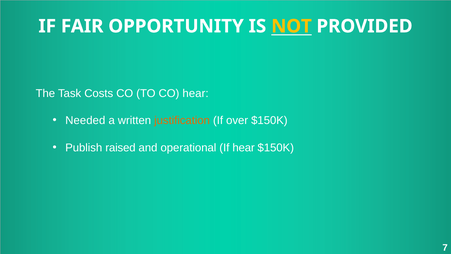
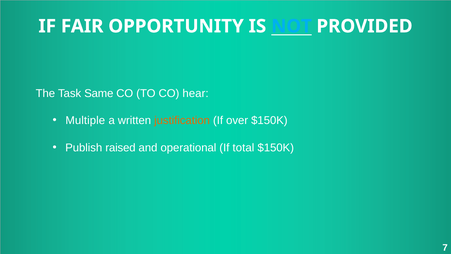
NOT colour: yellow -> light blue
Costs: Costs -> Same
Needed: Needed -> Multiple
If hear: hear -> total
